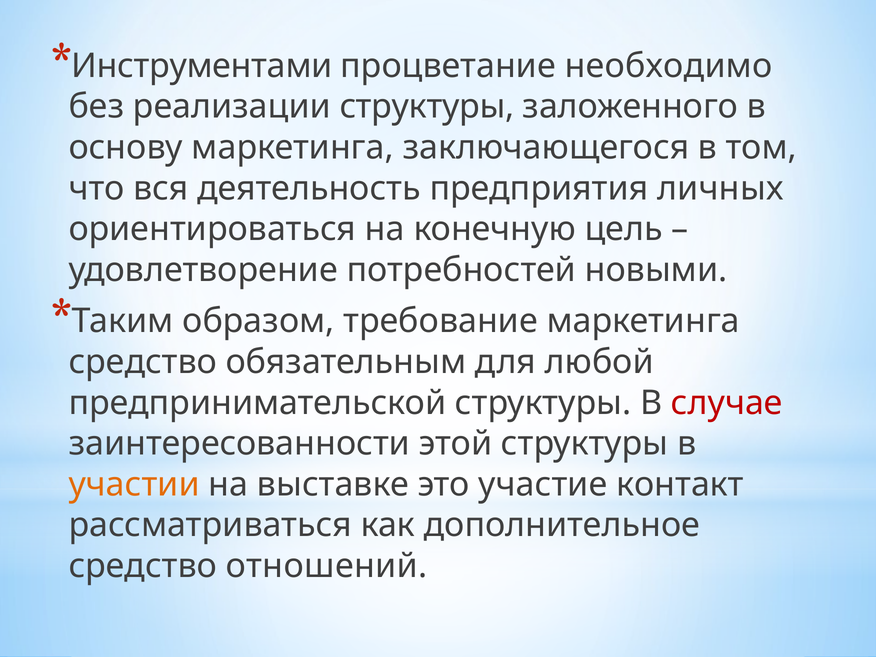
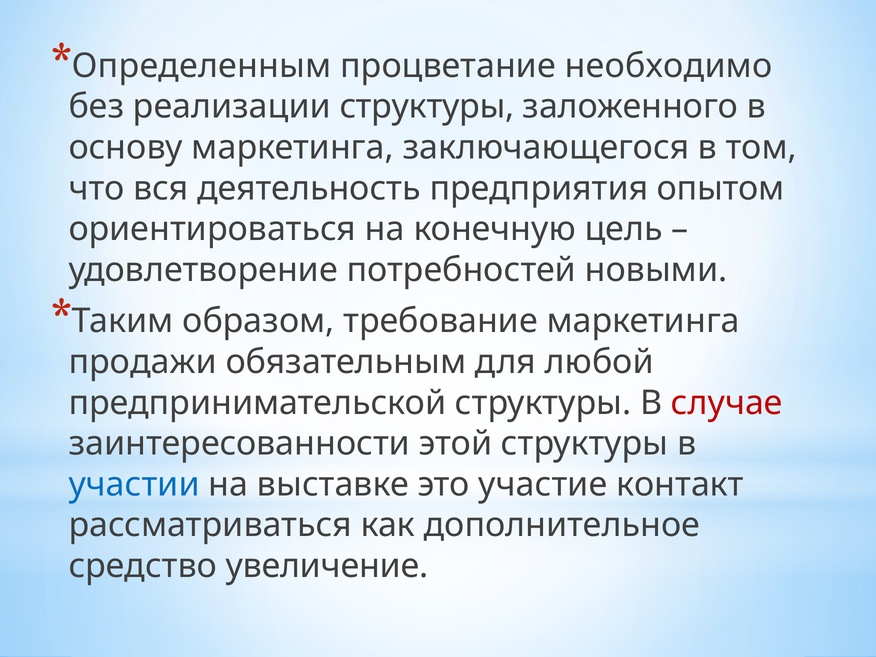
Инструментами: Инструментами -> Определенным
личных: личных -> опытом
средство at (143, 362): средство -> продажи
участии colour: orange -> blue
отношений: отношений -> увеличение
